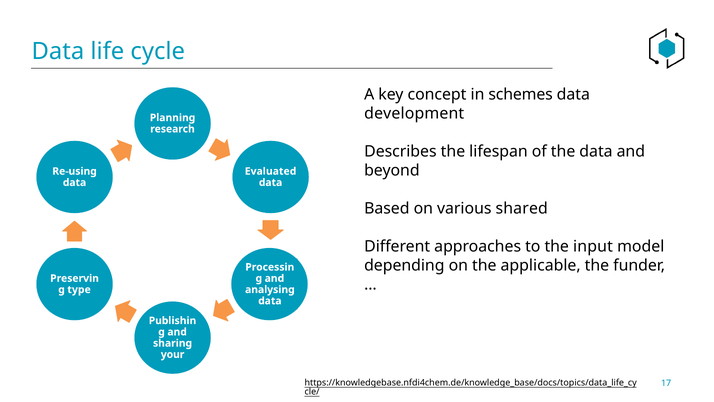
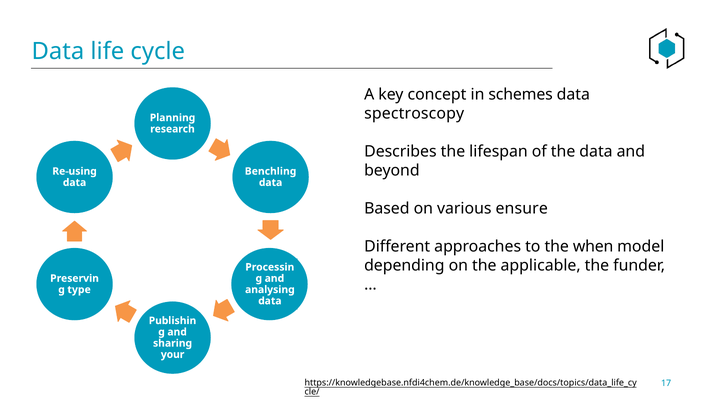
development: development -> spectroscopy
Evaluated: Evaluated -> Benchling
shared: shared -> ensure
input: input -> when
